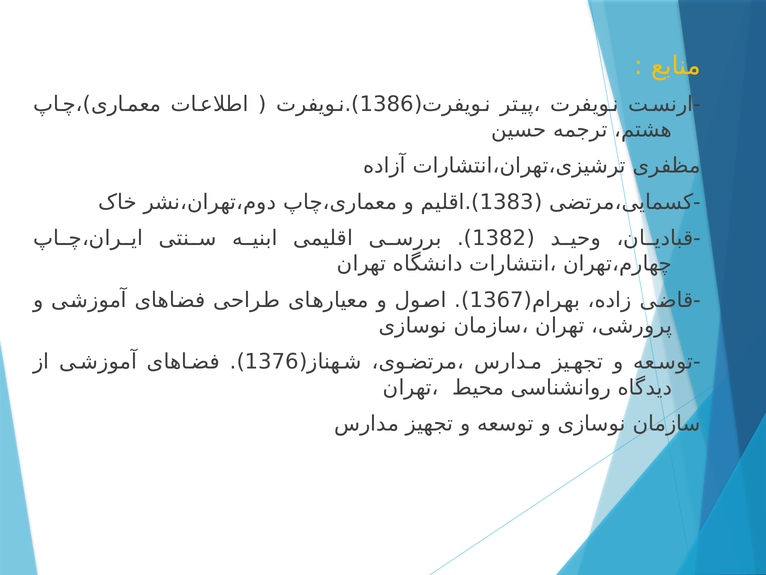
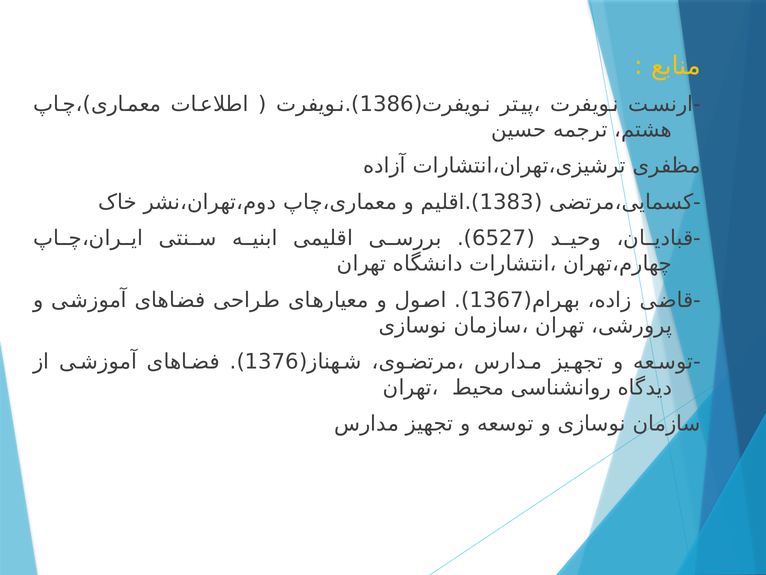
1382: 1382 -> 6527
